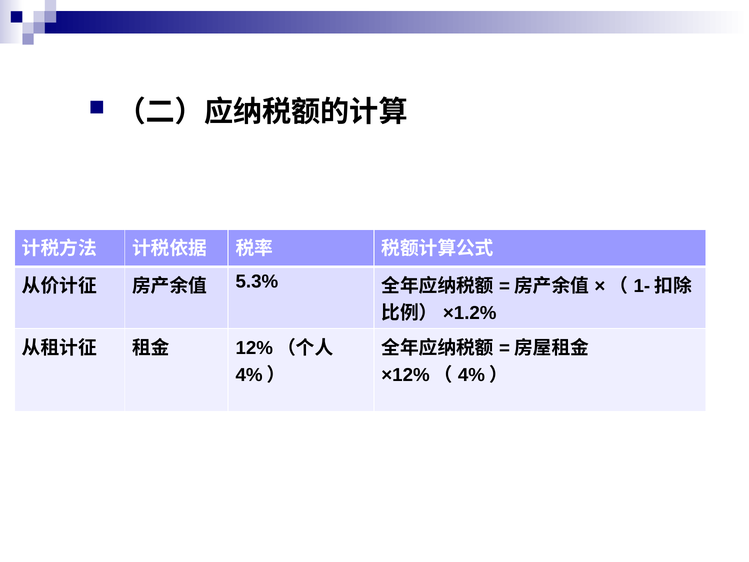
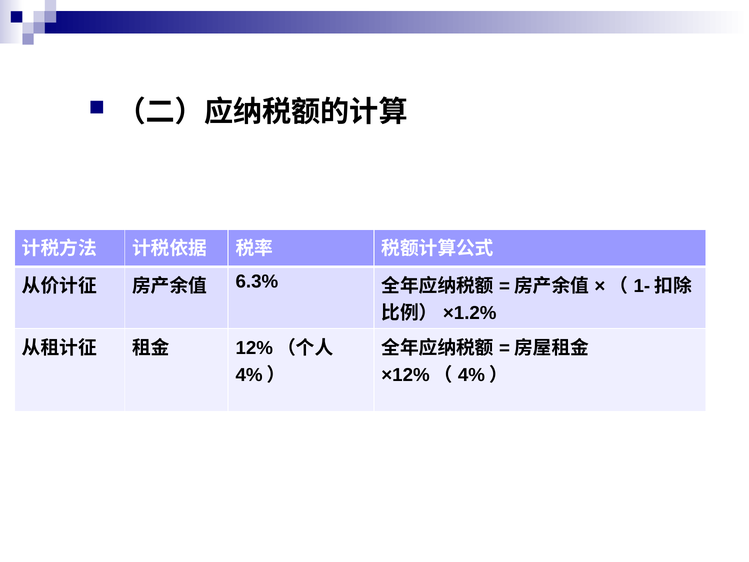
5.3%: 5.3% -> 6.3%
